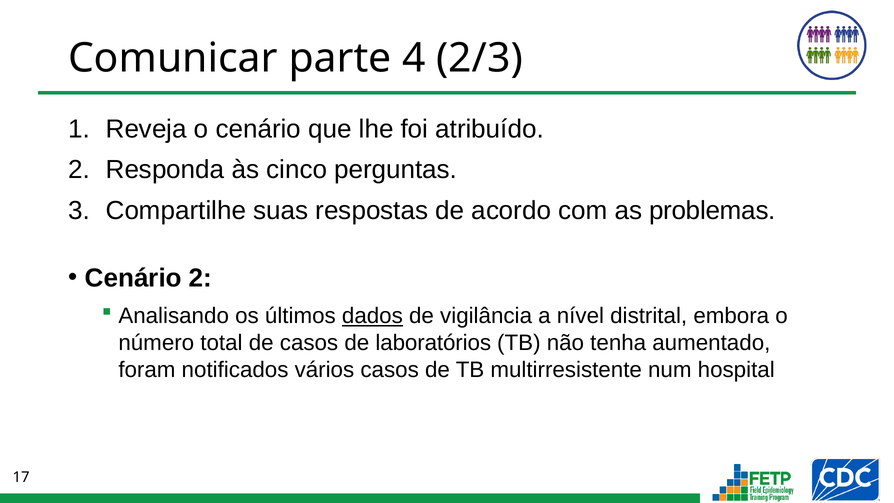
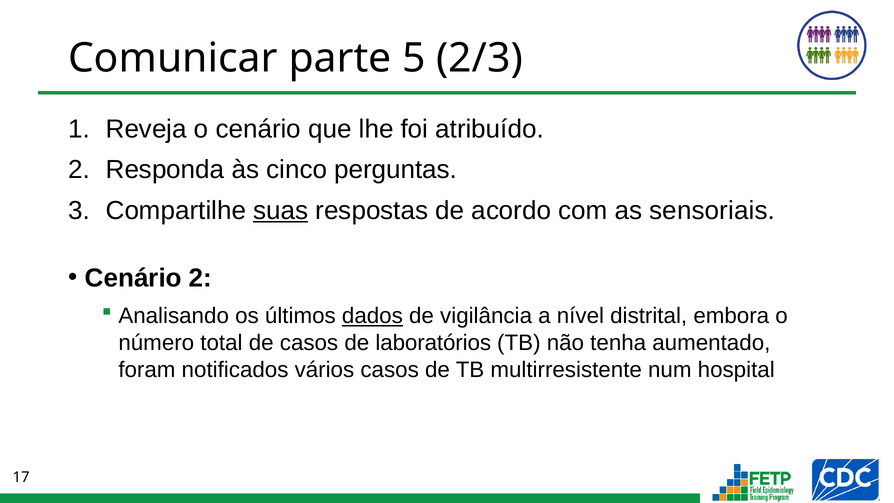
4: 4 -> 5
suas underline: none -> present
problemas: problemas -> sensoriais
